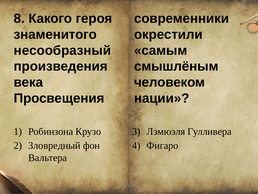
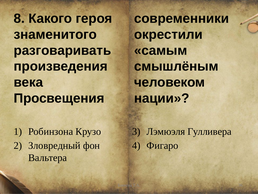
несообразный: несообразный -> разговаривать
